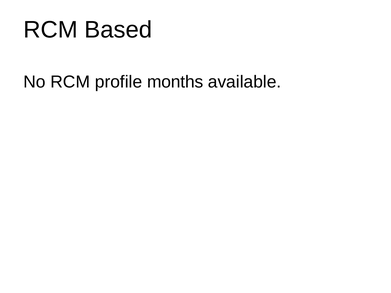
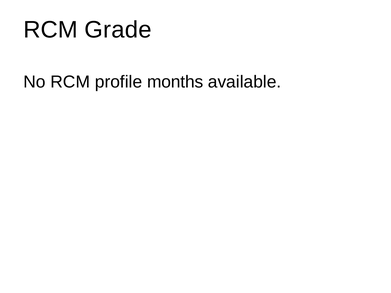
Based: Based -> Grade
